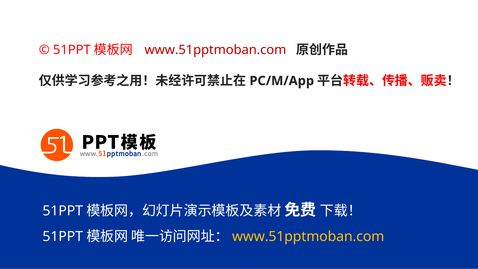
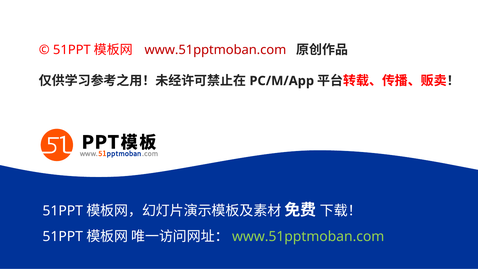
www.51pptmoban.com at (308, 236) colour: yellow -> light green
